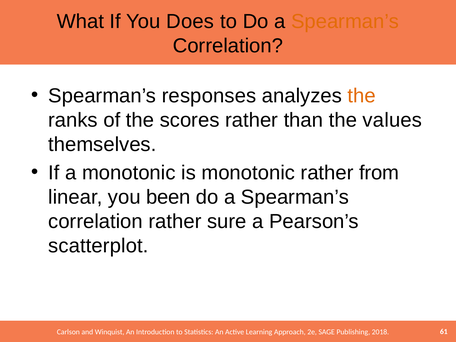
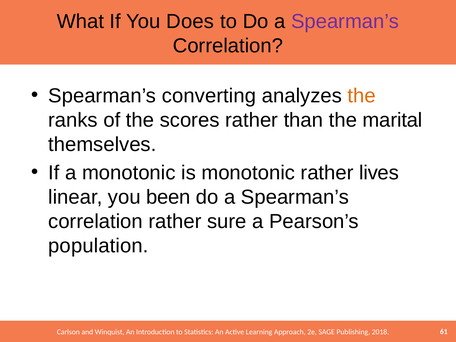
Spearman’s at (345, 22) colour: orange -> purple
responses: responses -> converting
values: values -> marital
from: from -> lives
scatterplot: scatterplot -> population
